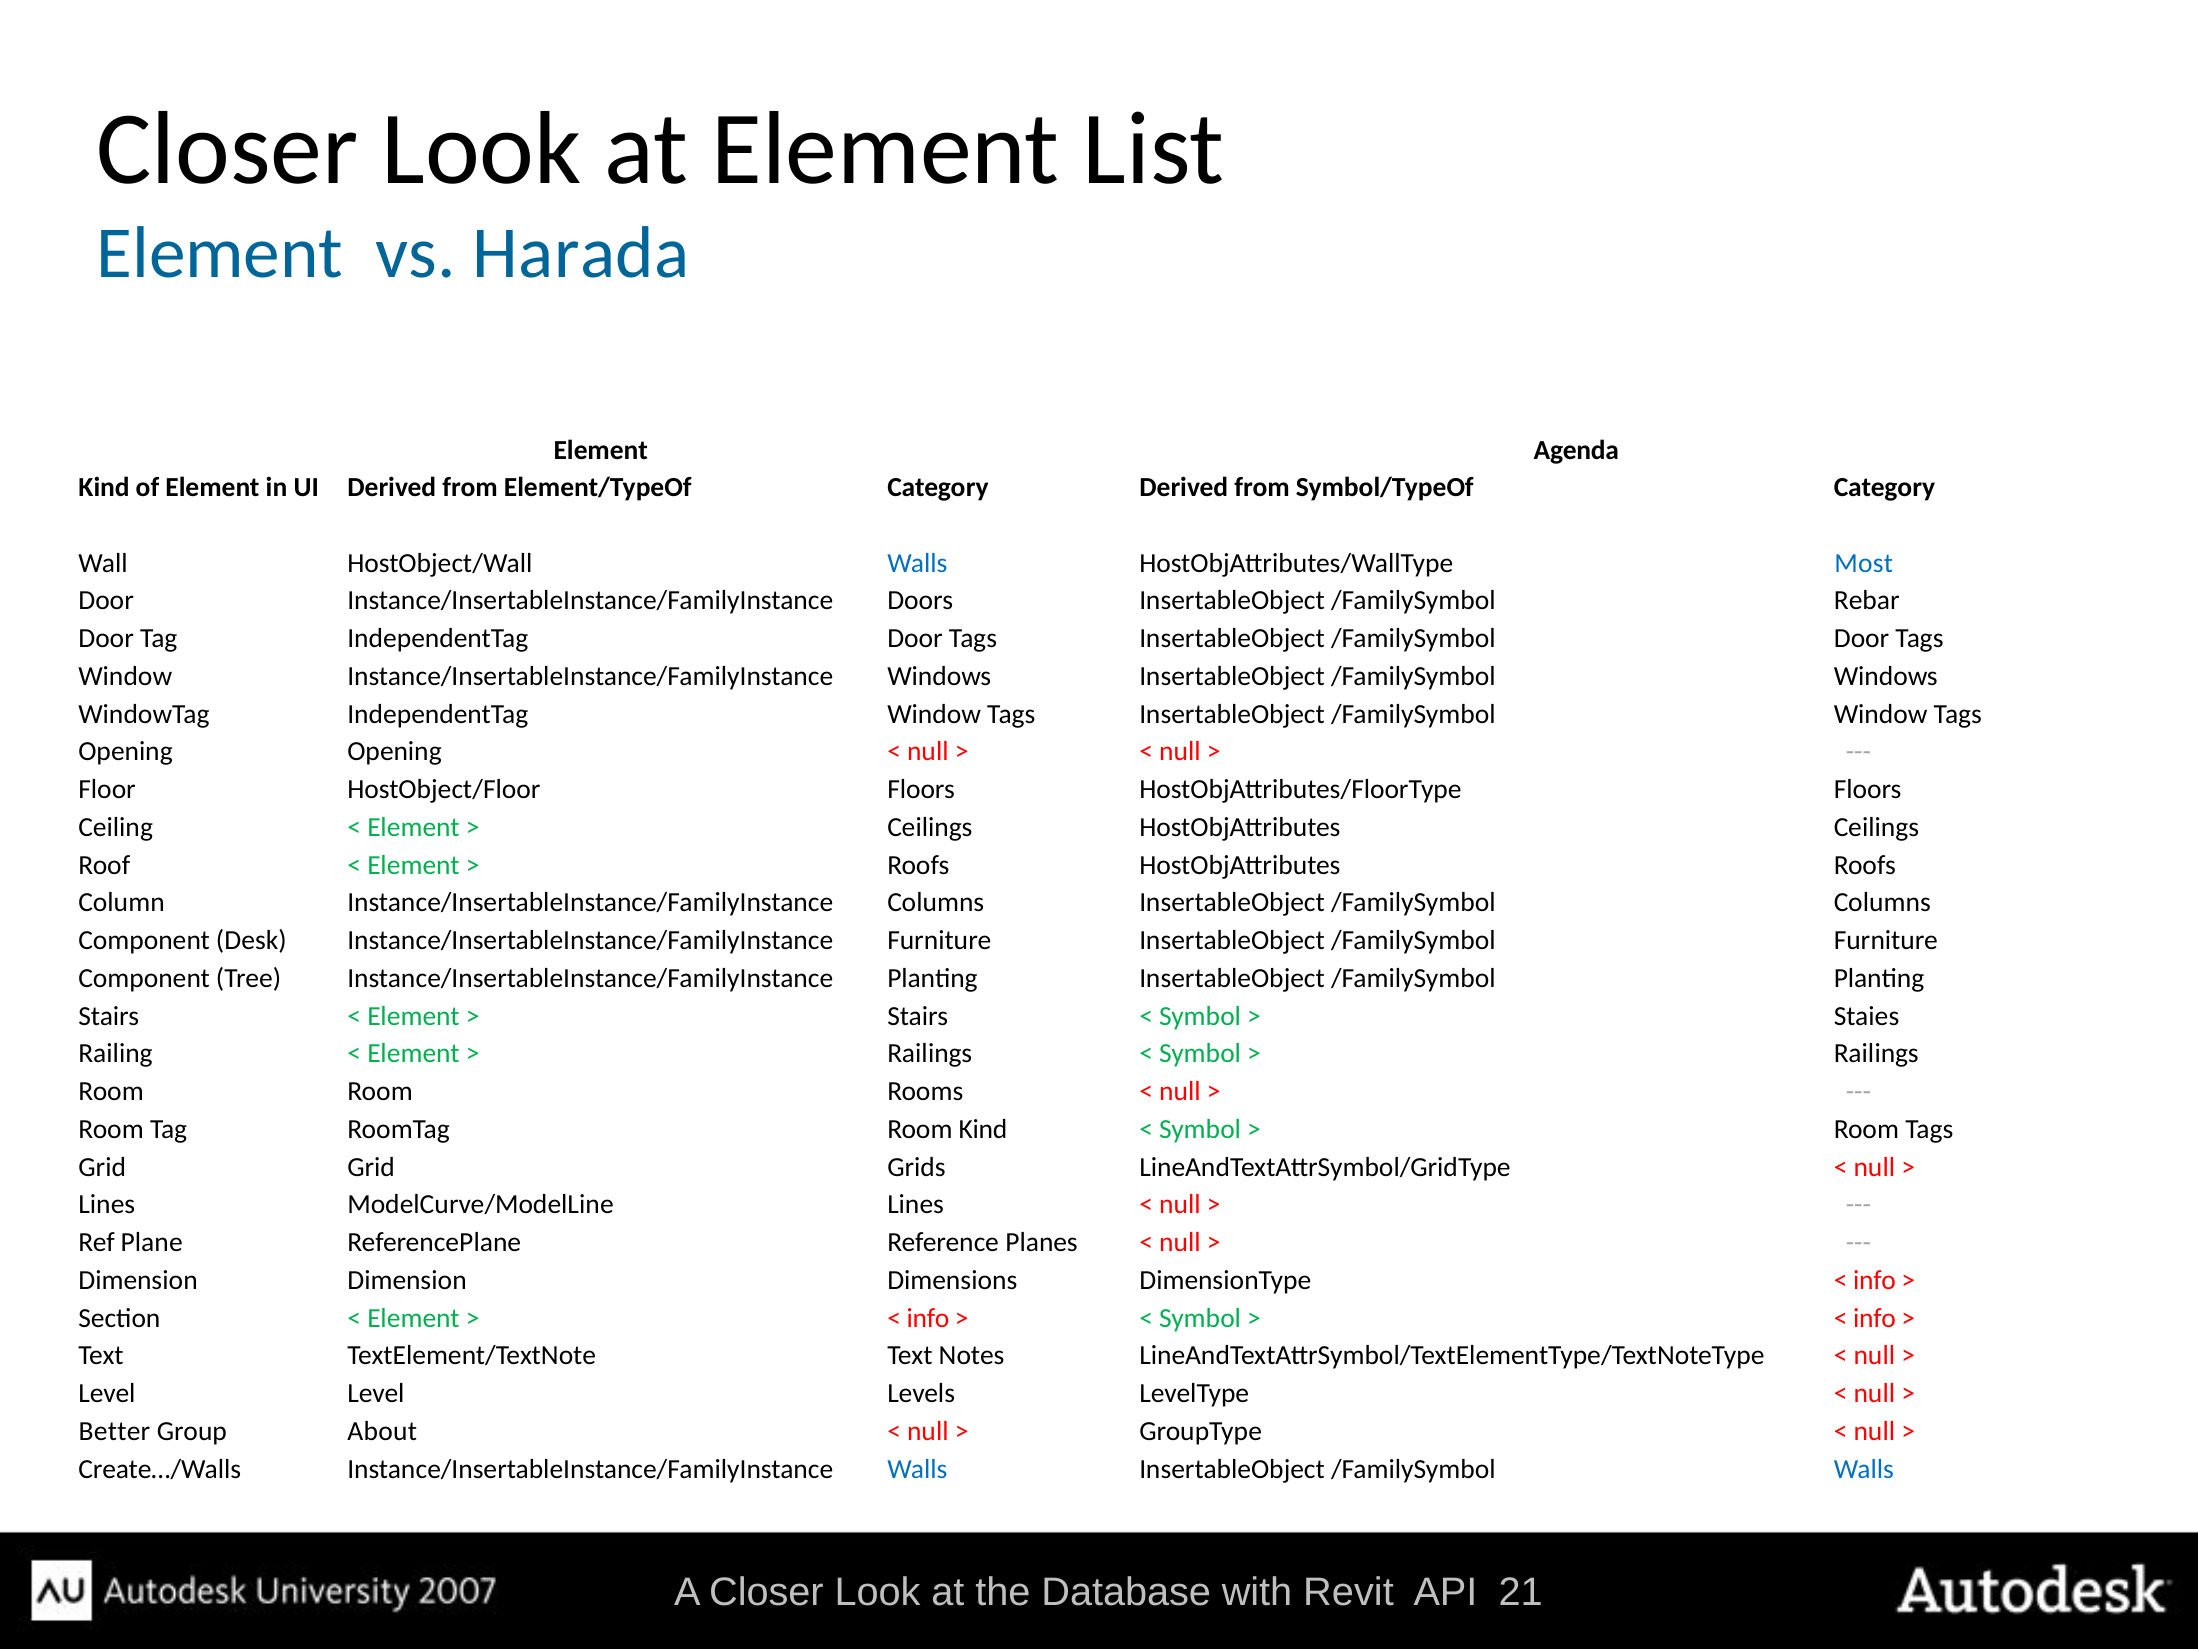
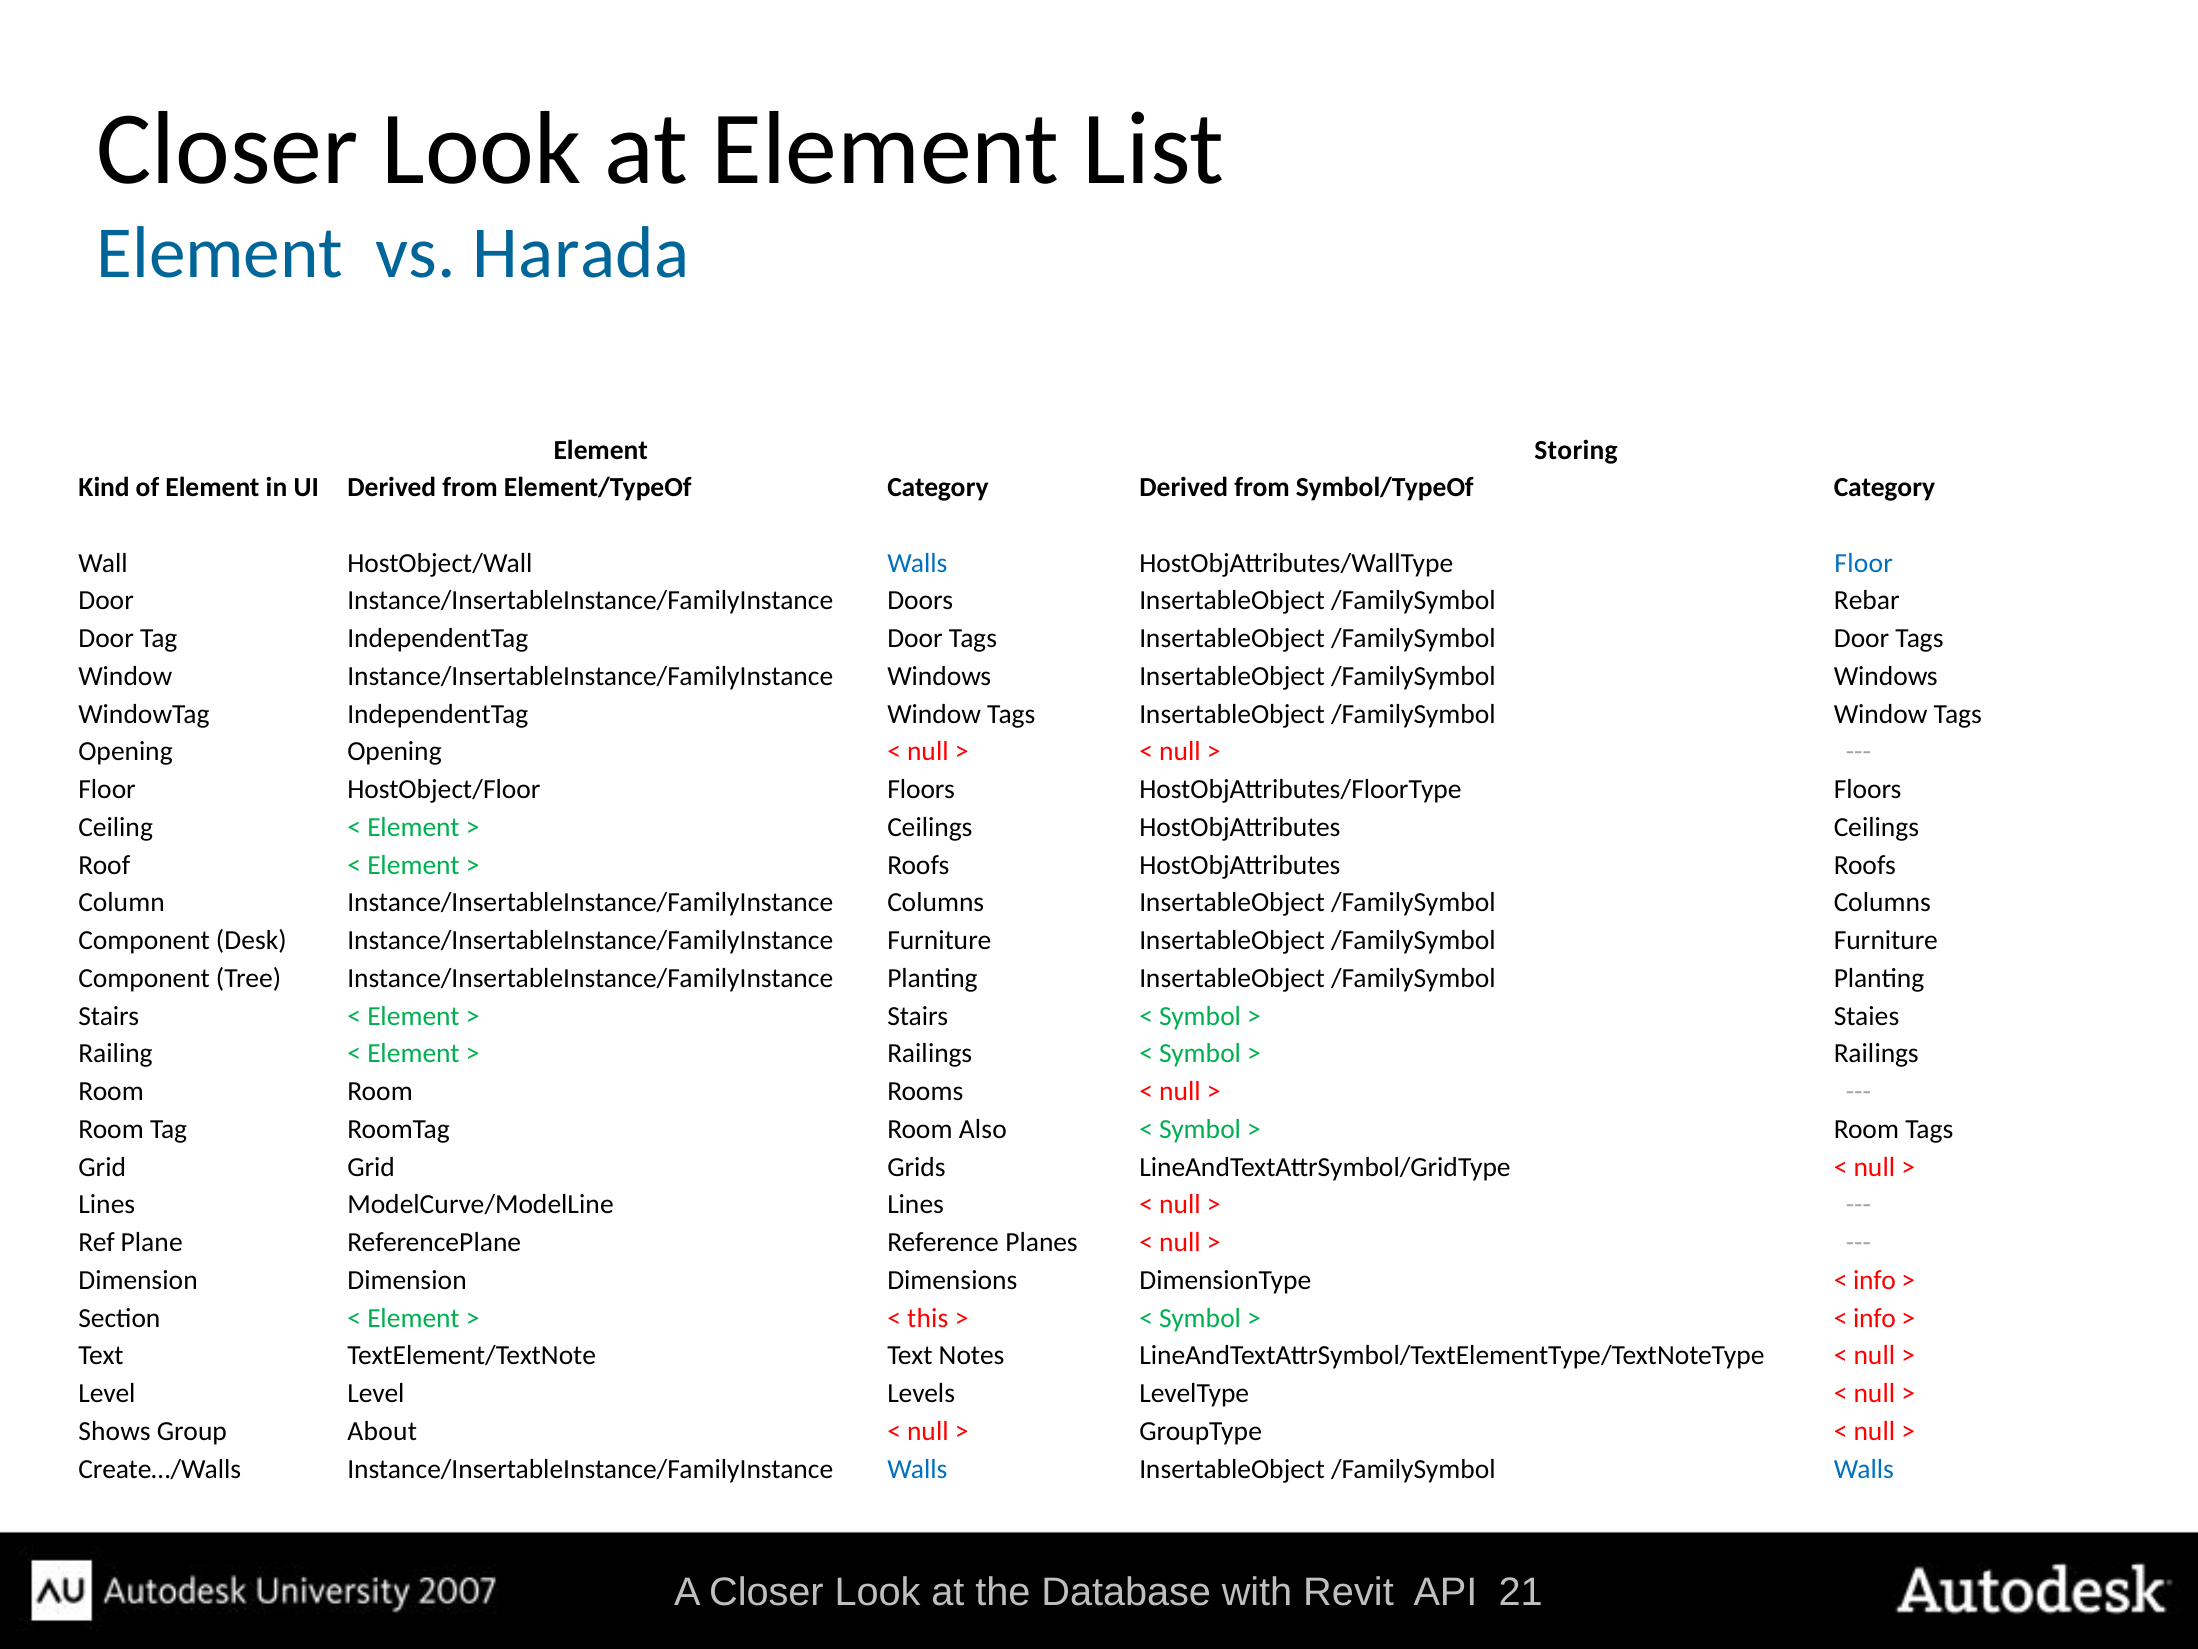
Agenda: Agenda -> Storing
HostObjAttributes/WallType Most: Most -> Floor
Room Kind: Kind -> Also
info at (928, 1318): info -> this
Better: Better -> Shows
